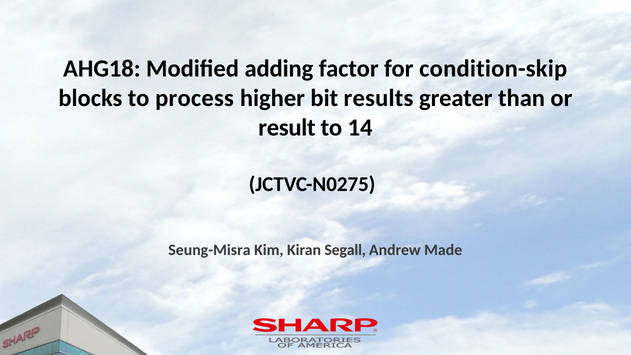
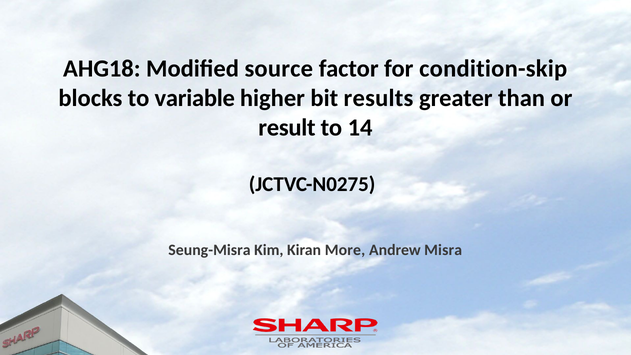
adding: adding -> source
process: process -> variable
Segall: Segall -> More
Made: Made -> Misra
